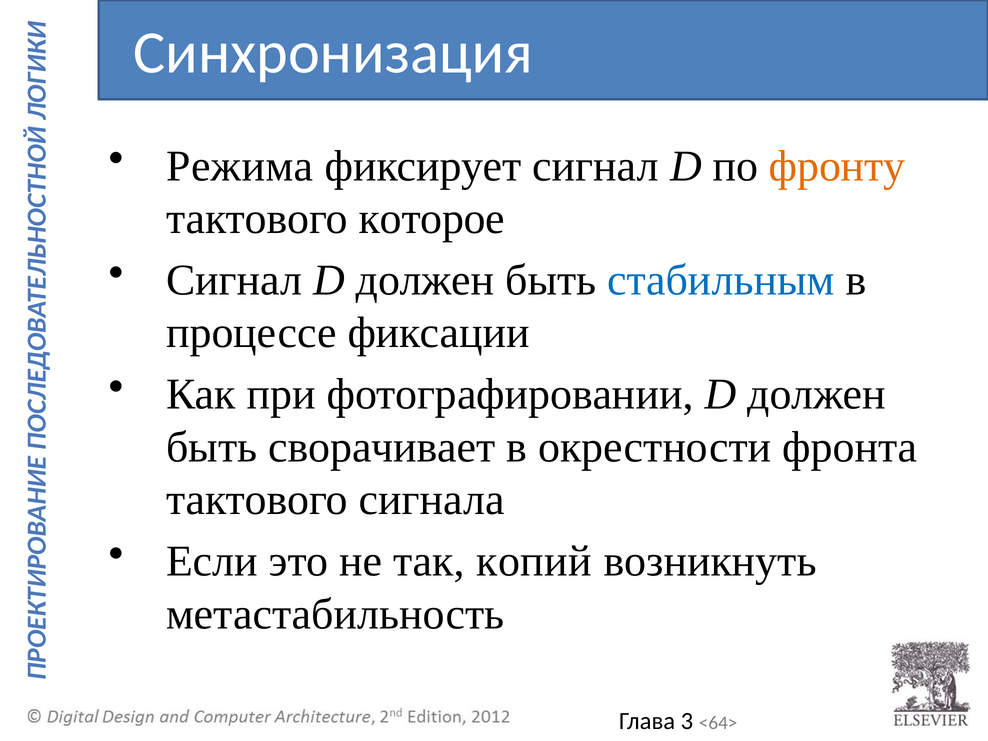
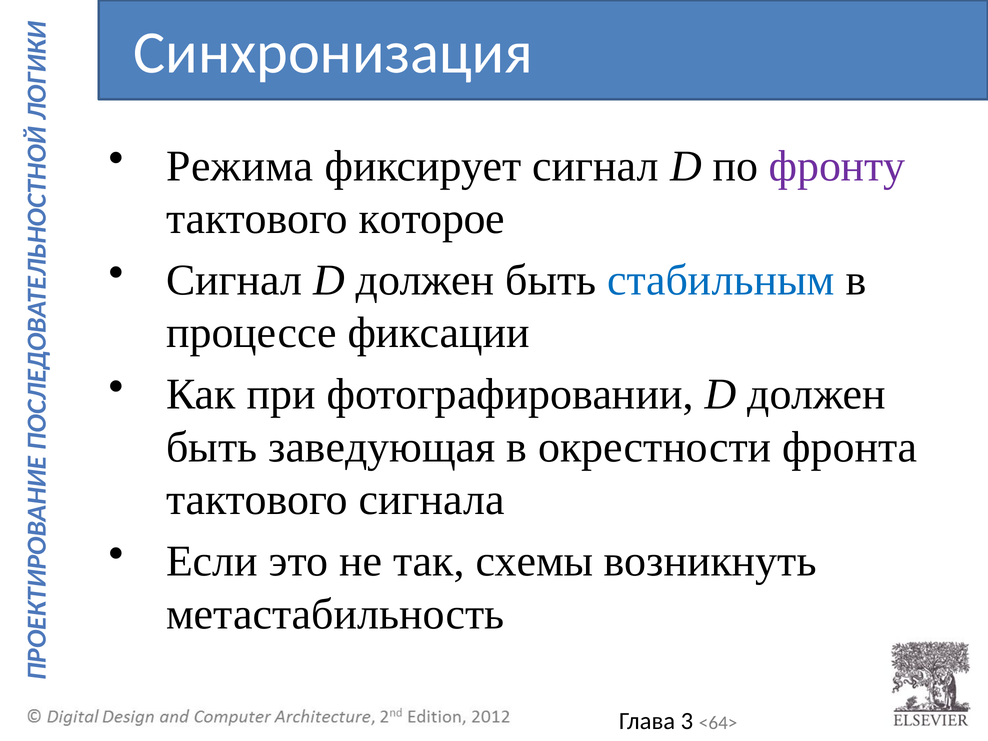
фронту colour: orange -> purple
сворачивает: сворачивает -> заведующая
копий: копий -> схемы
